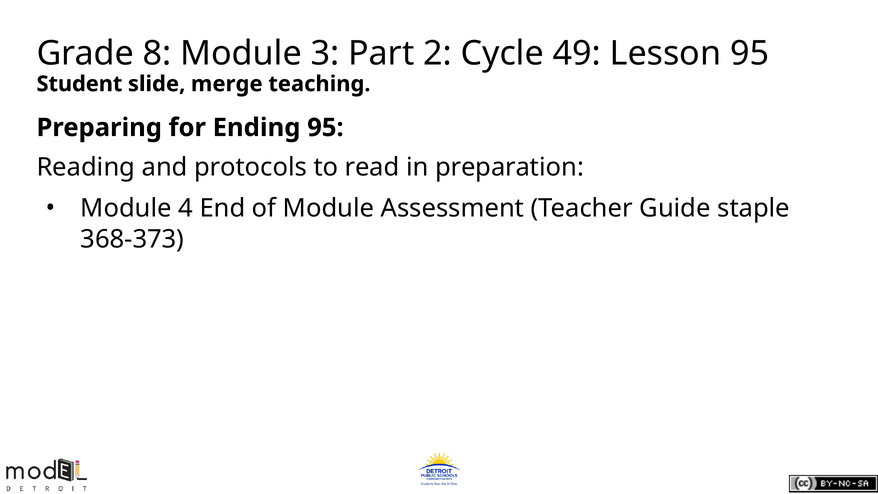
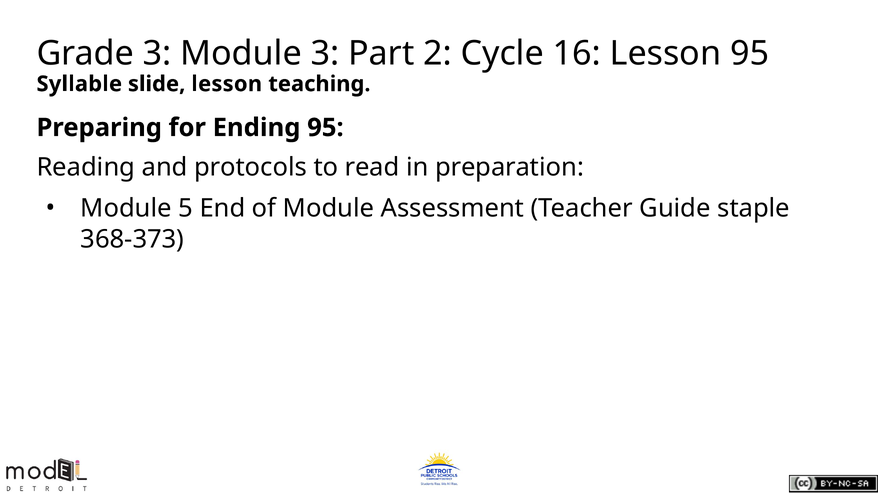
Grade 8: 8 -> 3
49: 49 -> 16
Student: Student -> Syllable
slide merge: merge -> lesson
4: 4 -> 5
